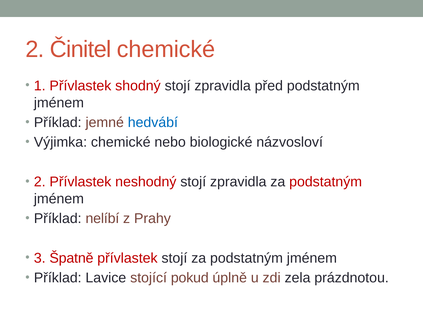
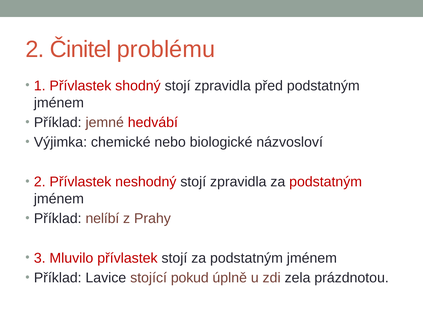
Činitel chemické: chemické -> problému
hedvábí colour: blue -> red
Špatně: Špatně -> Mluvilo
